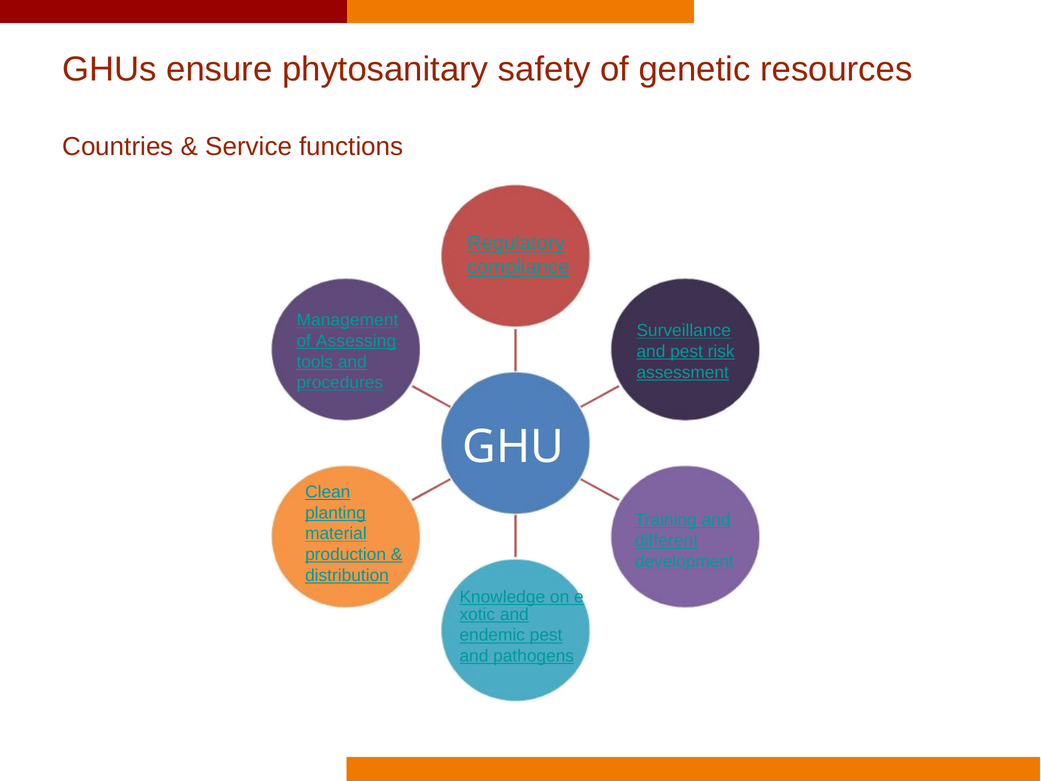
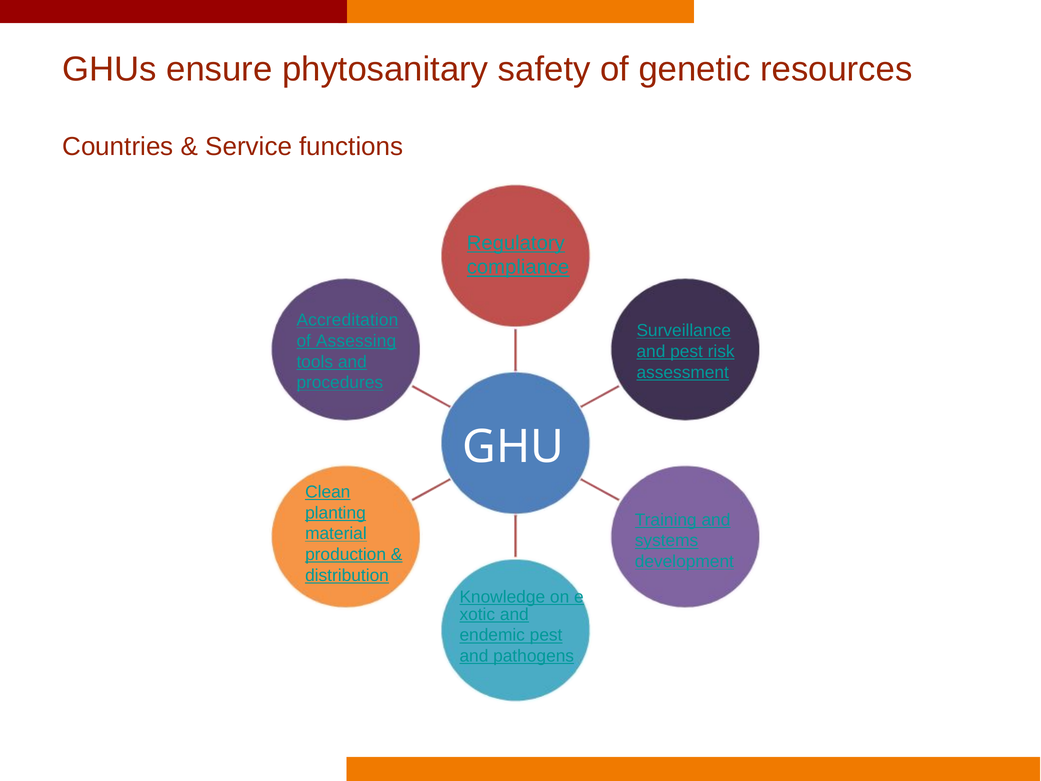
Management: Management -> Accreditation
different: different -> systems
